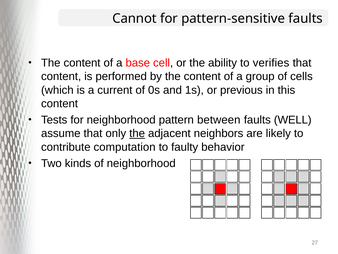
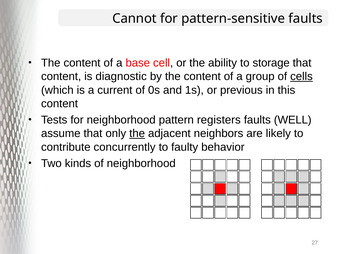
verifies: verifies -> storage
performed: performed -> diagnostic
cells underline: none -> present
between: between -> registers
computation: computation -> concurrently
